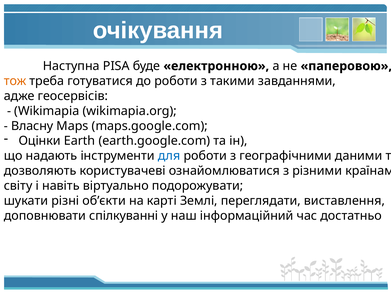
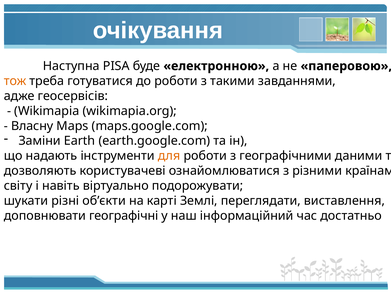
Оцінки: Оцінки -> Заміни
для colour: blue -> orange
спілкуванні: спілкуванні -> географічні
